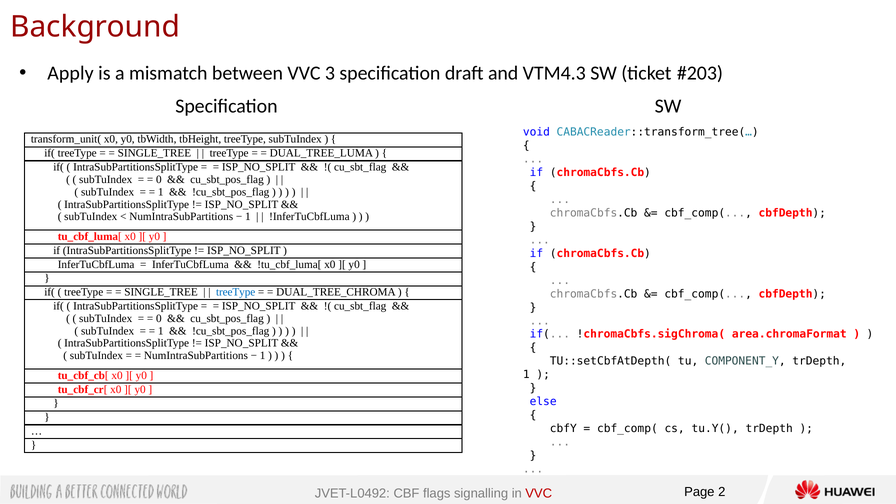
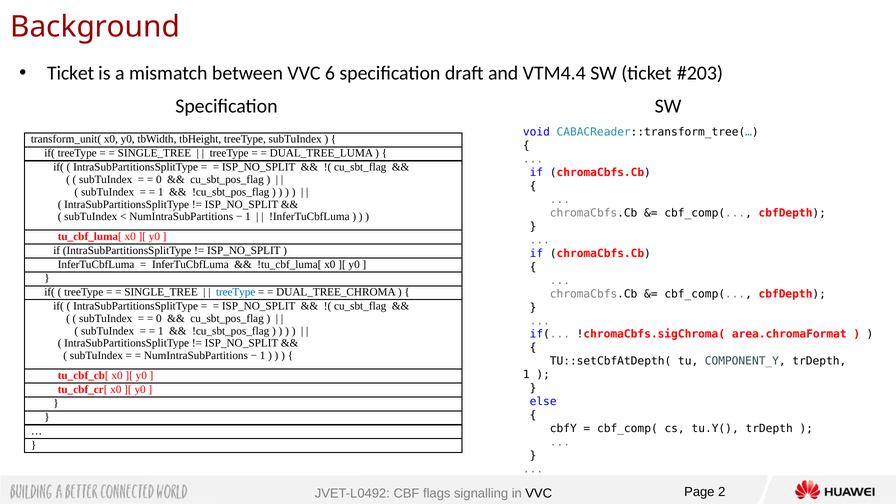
Apply at (71, 73): Apply -> Ticket
3: 3 -> 6
VTM4.3: VTM4.3 -> VTM4.4
VVC at (539, 493) colour: red -> black
